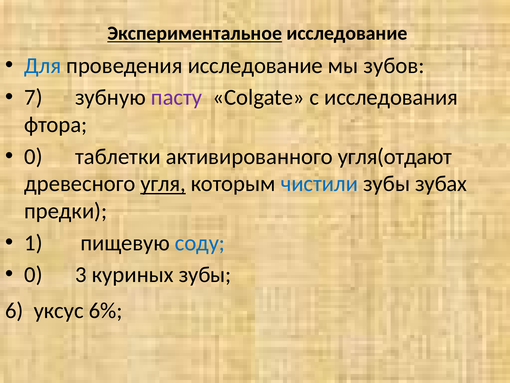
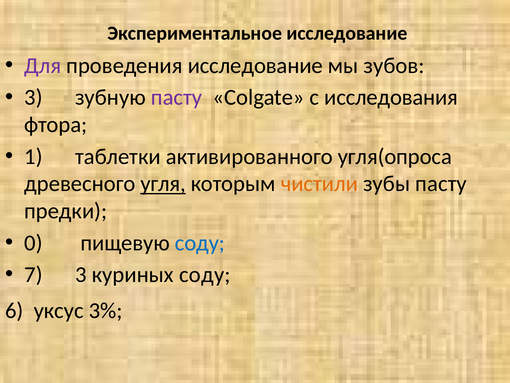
Экспериментальное underline: present -> none
Для colour: blue -> purple
7 at (33, 97): 7 -> 3
0 at (33, 156): 0 -> 1
угля(отдают: угля(отдают -> угля(опроса
чистили colour: blue -> orange
зубы зубах: зубах -> пасту
1: 1 -> 0
0 at (33, 274): 0 -> 7
куриных зубы: зубы -> соду
6%: 6% -> 3%
